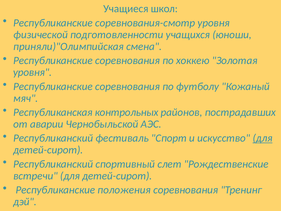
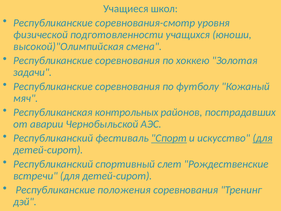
приняли)"Олимпийская: приняли)"Олимпийская -> высокой)"Олимпийская
уровня at (33, 72): уровня -> задачи
Спорт underline: none -> present
